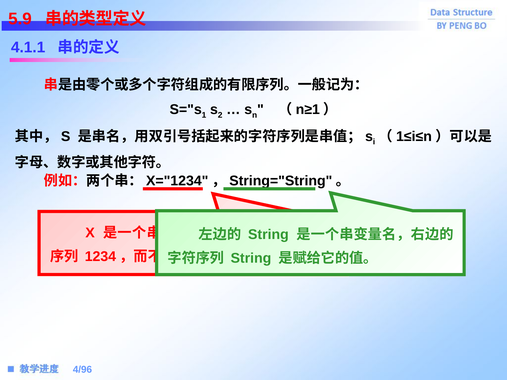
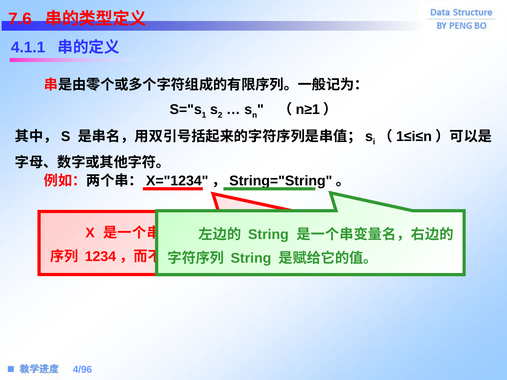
5.9: 5.9 -> 7.6
